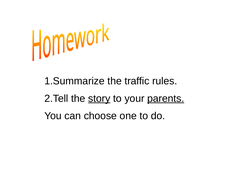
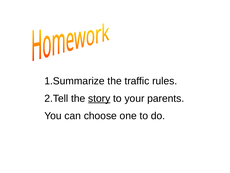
parents underline: present -> none
